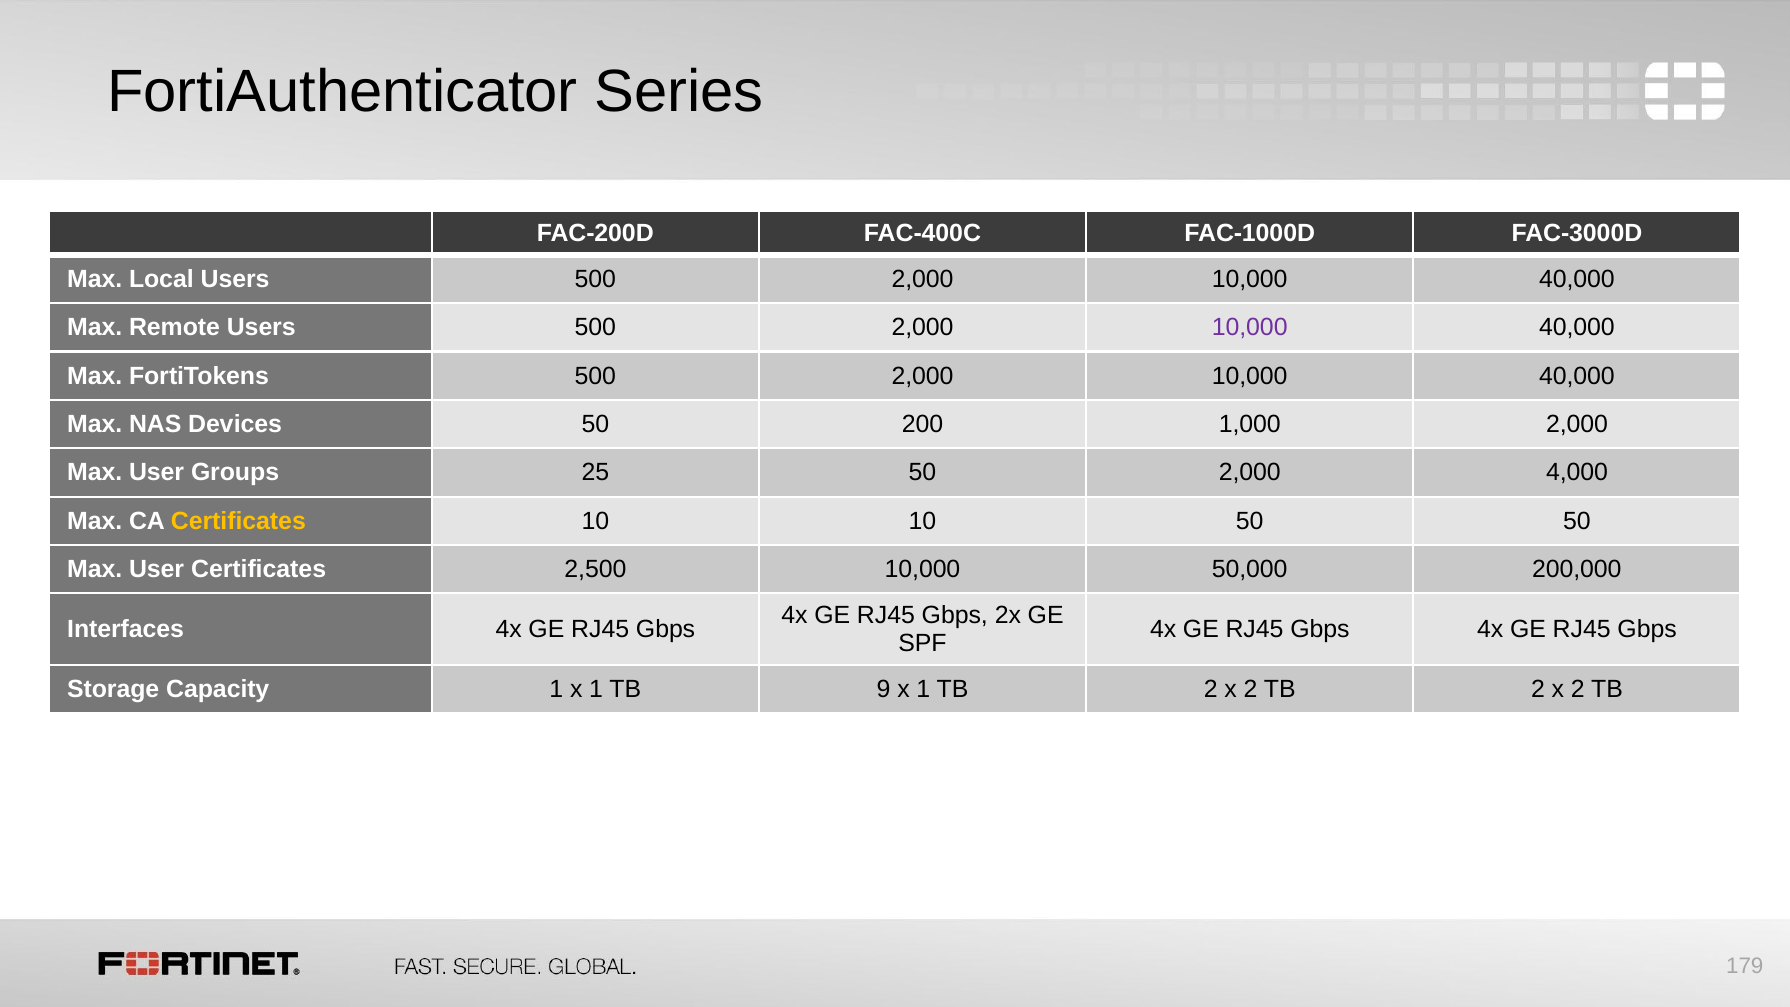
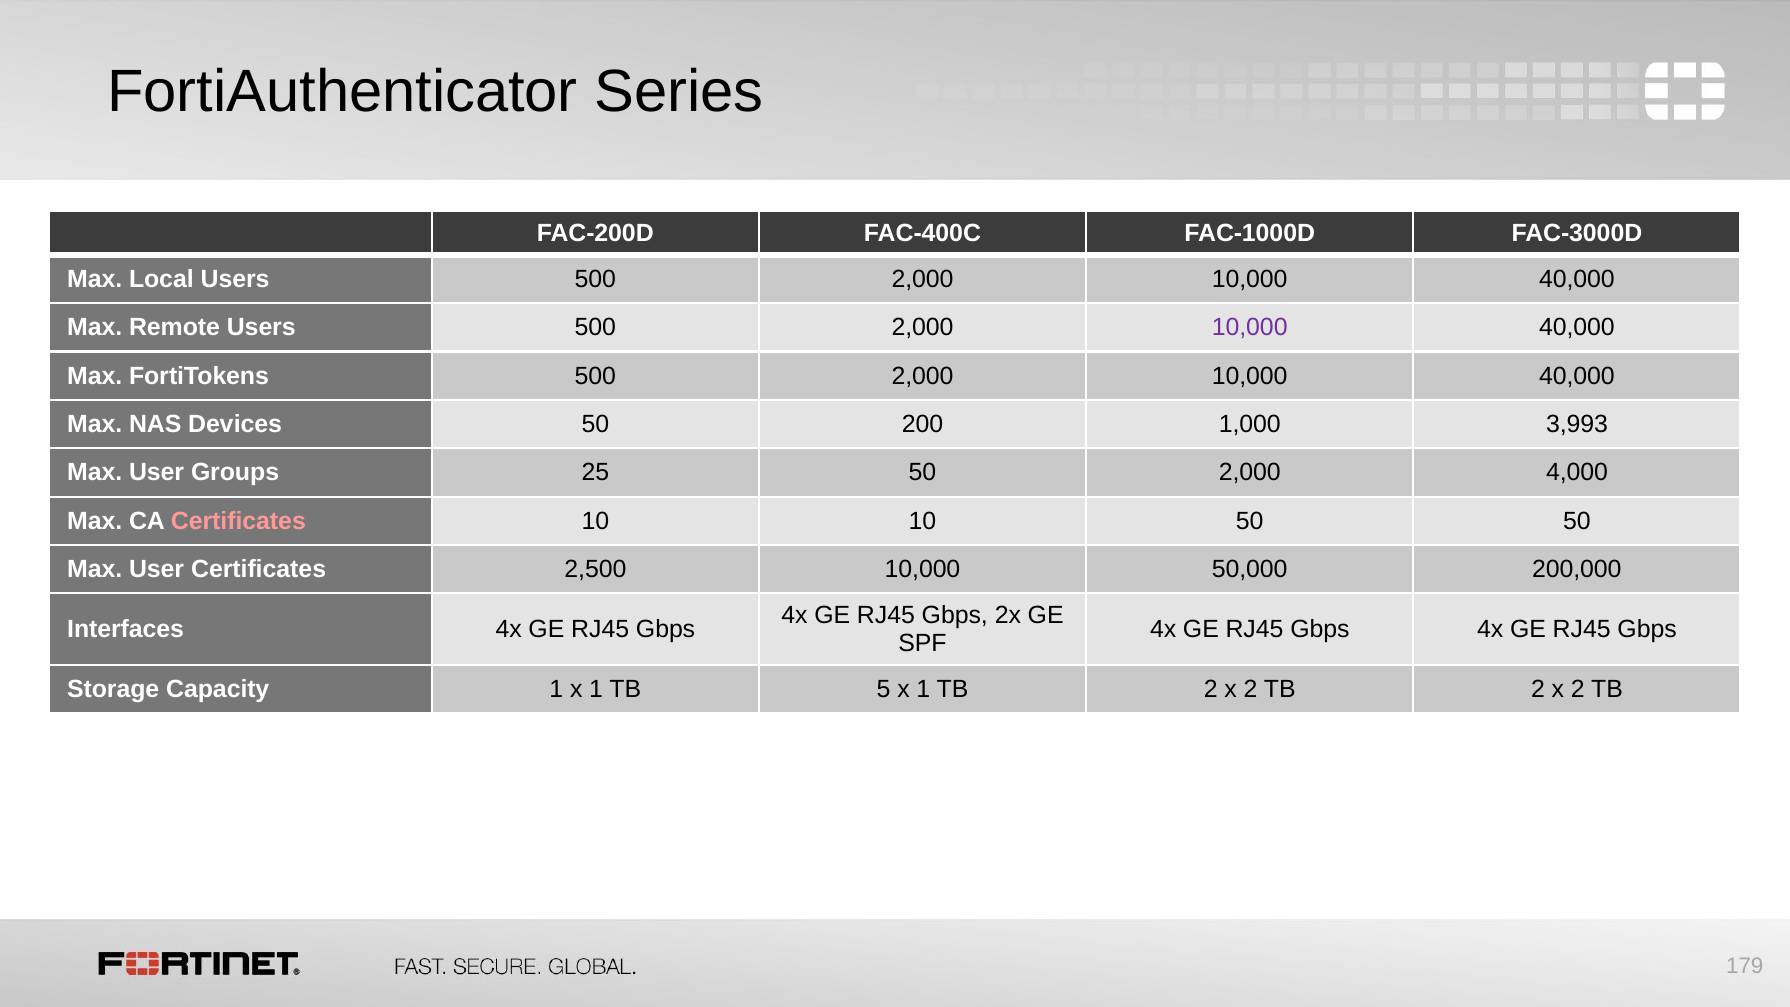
1,000 2,000: 2,000 -> 3,993
Certificates at (238, 521) colour: yellow -> pink
9: 9 -> 5
